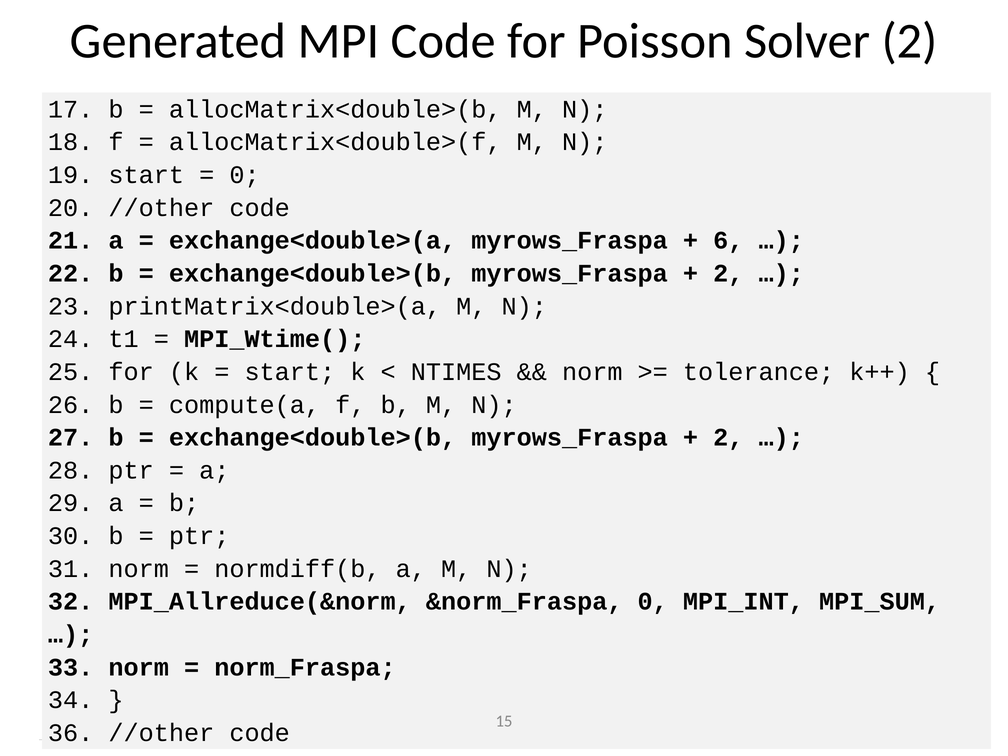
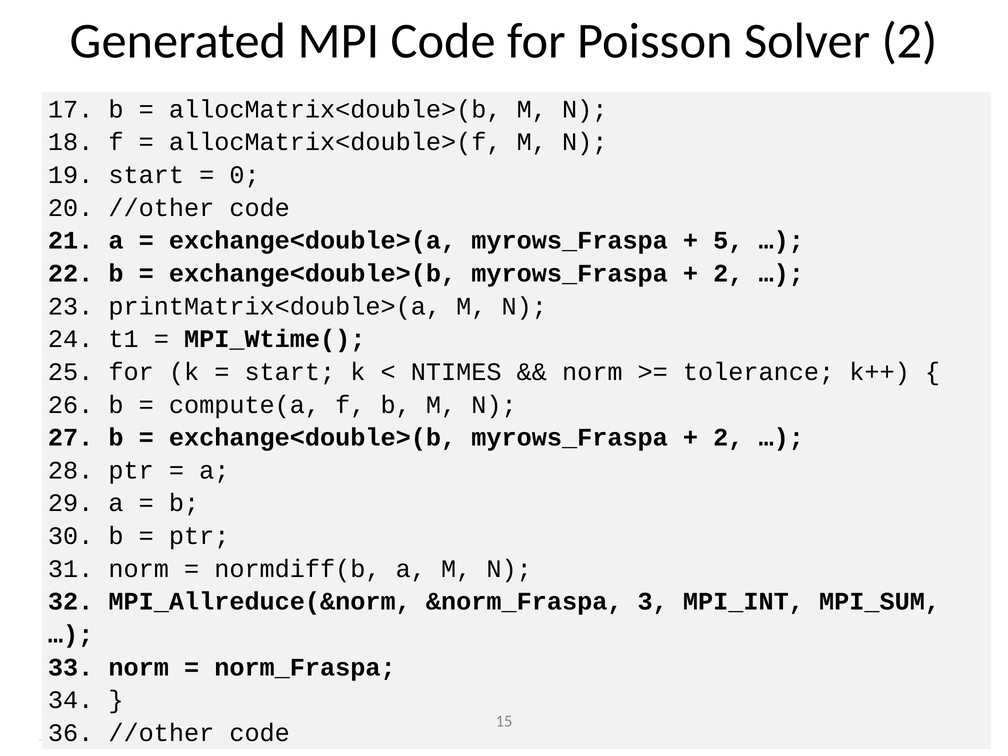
6: 6 -> 5
0 at (653, 602): 0 -> 3
